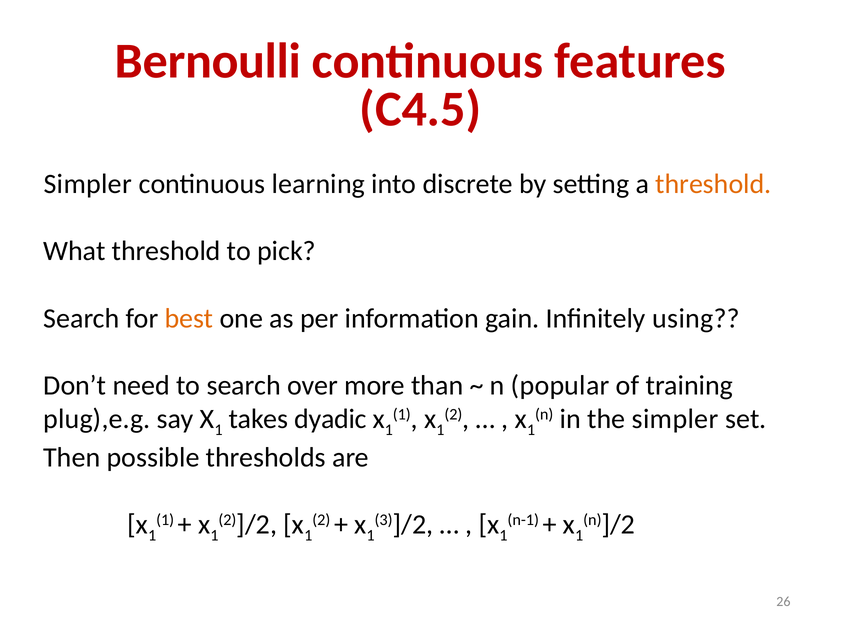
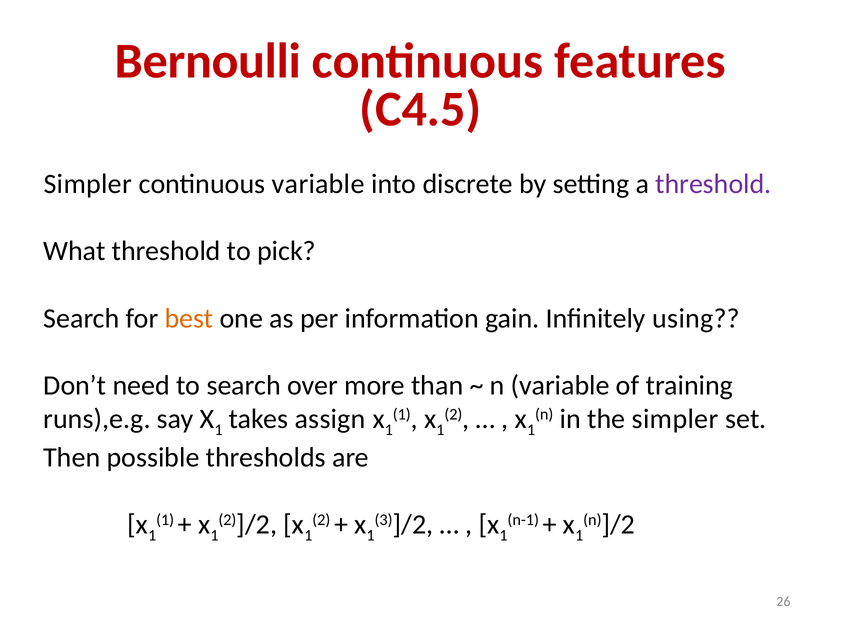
continuous learning: learning -> variable
threshold at (713, 184) colour: orange -> purple
n popular: popular -> variable
plug),e.g: plug),e.g -> runs),e.g
dyadic: dyadic -> assign
